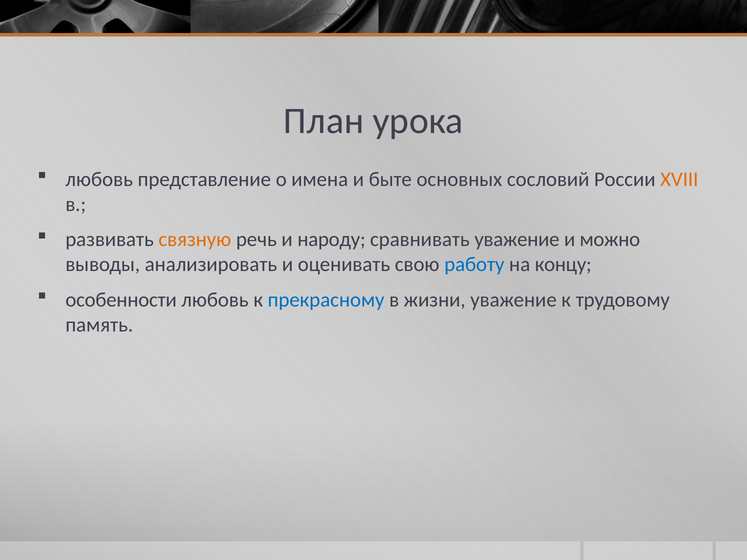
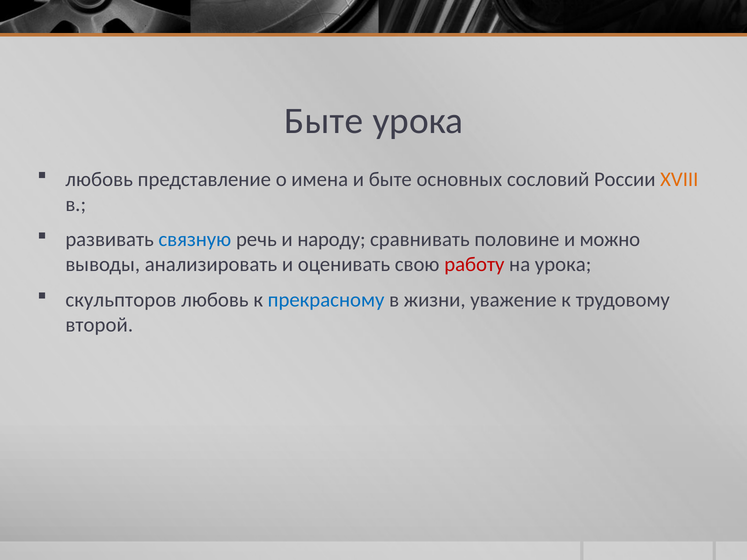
План at (324, 121): План -> Быте
связную colour: orange -> blue
сравнивать уважение: уважение -> половине
работу colour: blue -> red
на концу: концу -> урока
особенности: особенности -> скульпторов
память: память -> второй
